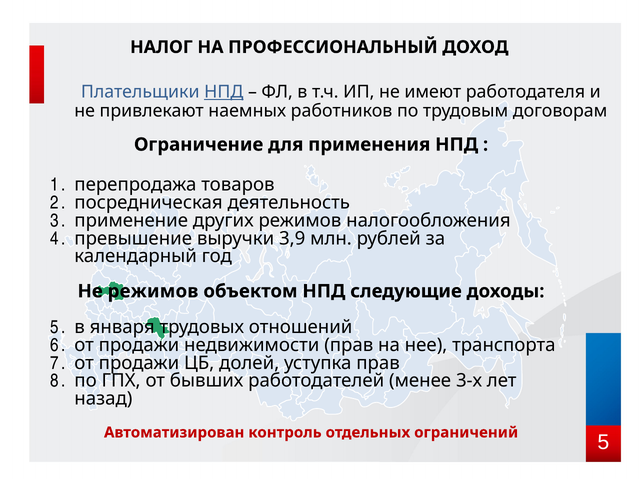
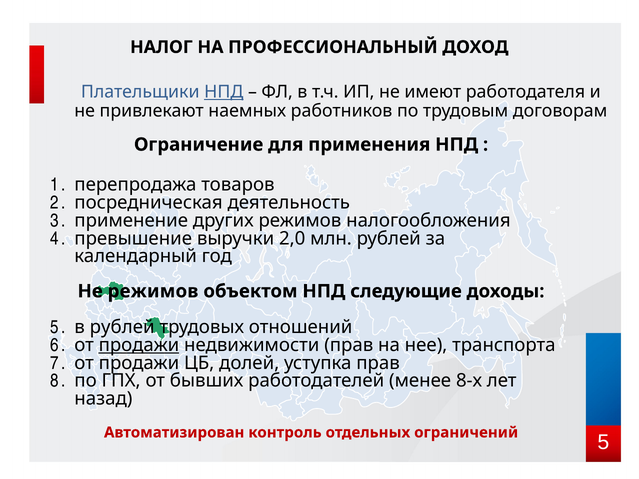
3,9: 3,9 -> 2,0
в января: января -> рублей
продажи at (139, 345) underline: none -> present
3-х: 3-х -> 8-х
